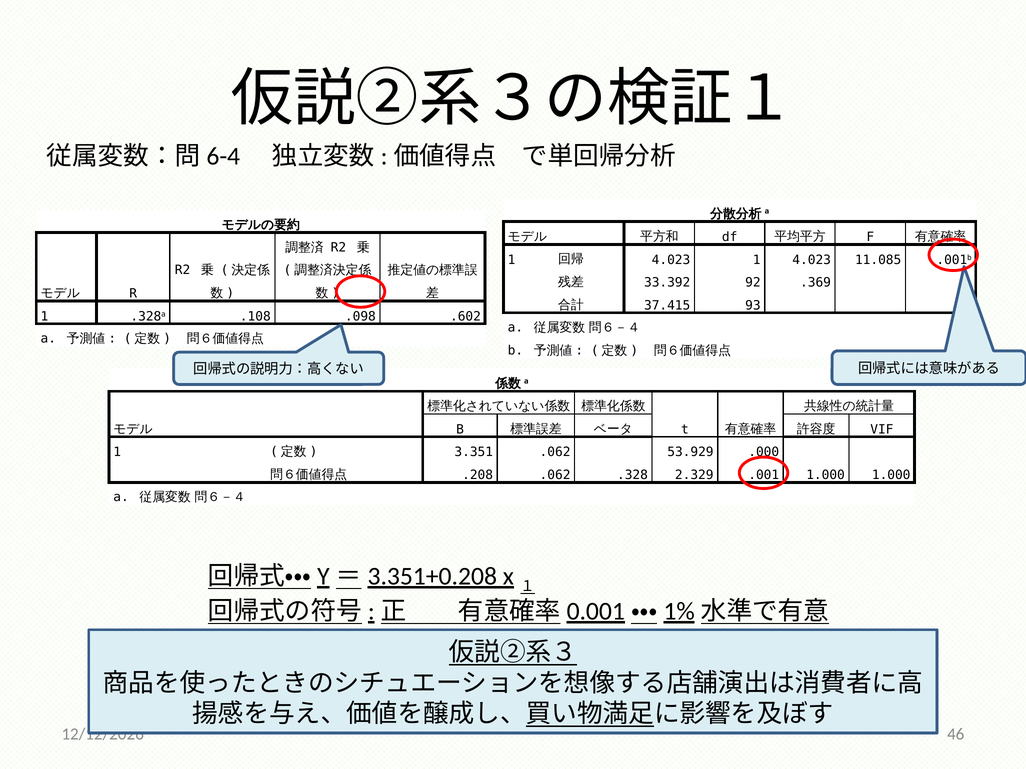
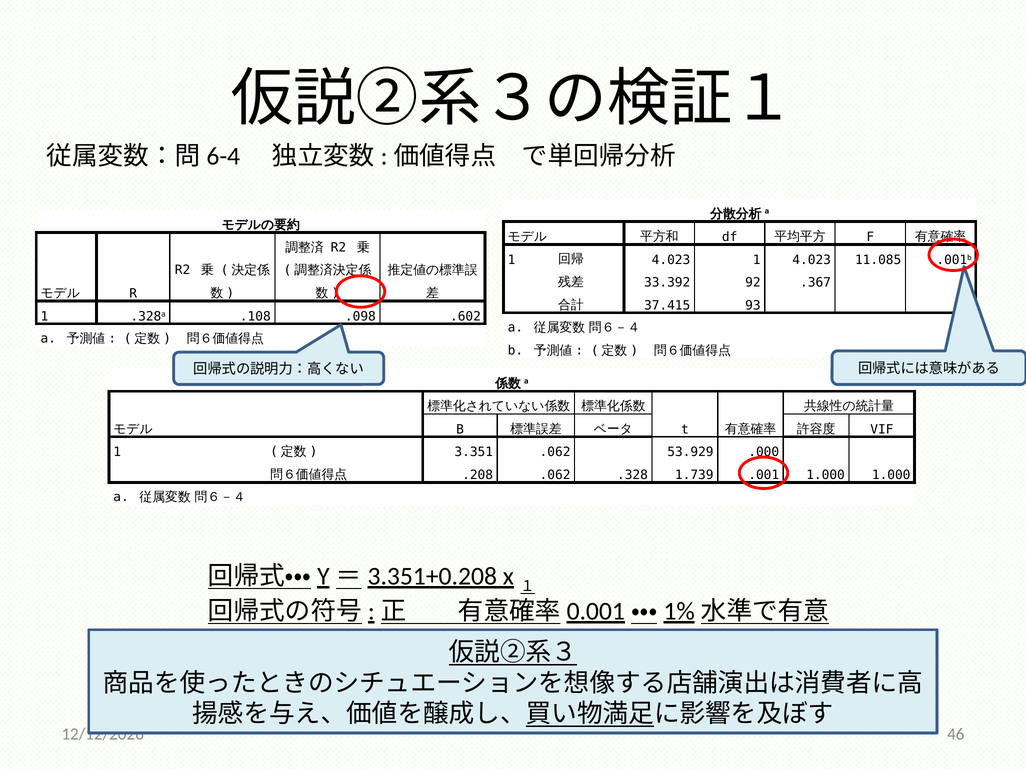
.369: .369 -> .367
2.329: 2.329 -> 1.739
